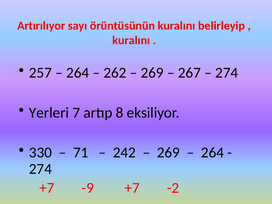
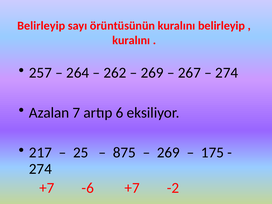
Artırılıyor at (41, 26): Artırılıyor -> Belirleyip
Yerleri: Yerleri -> Azalan
8: 8 -> 6
330: 330 -> 217
71: 71 -> 25
242: 242 -> 875
264 at (212, 153): 264 -> 175
-9: -9 -> -6
